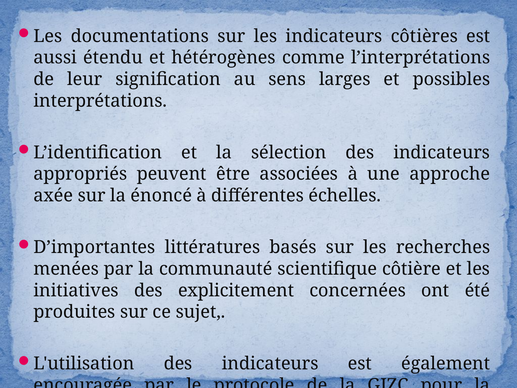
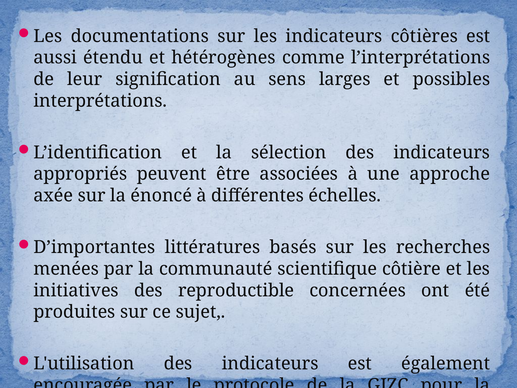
explicitement: explicitement -> reproductible
